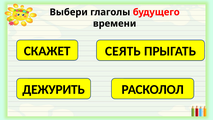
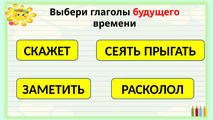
ДЕЖУРИТЬ: ДЕЖУРИТЬ -> ЗАМЕТИТЬ
